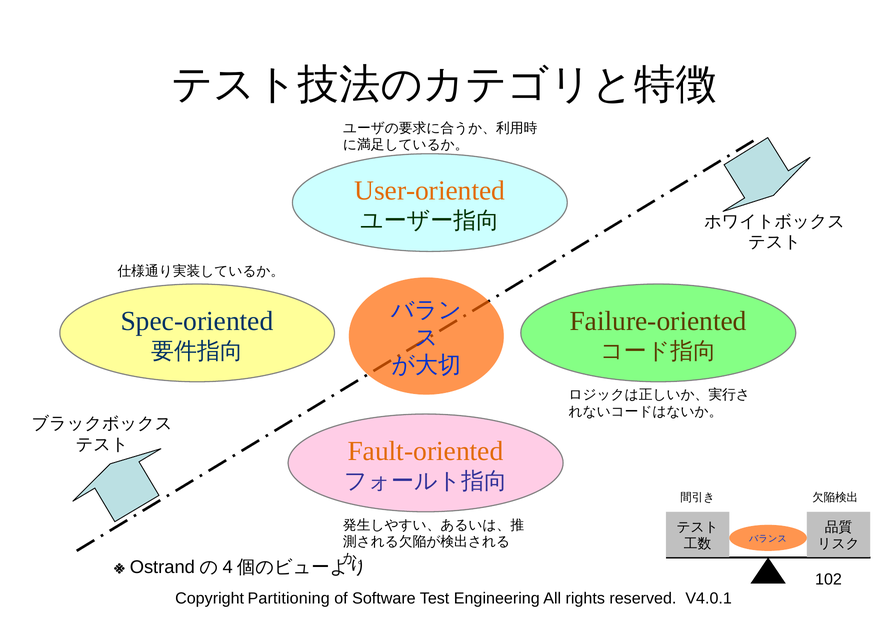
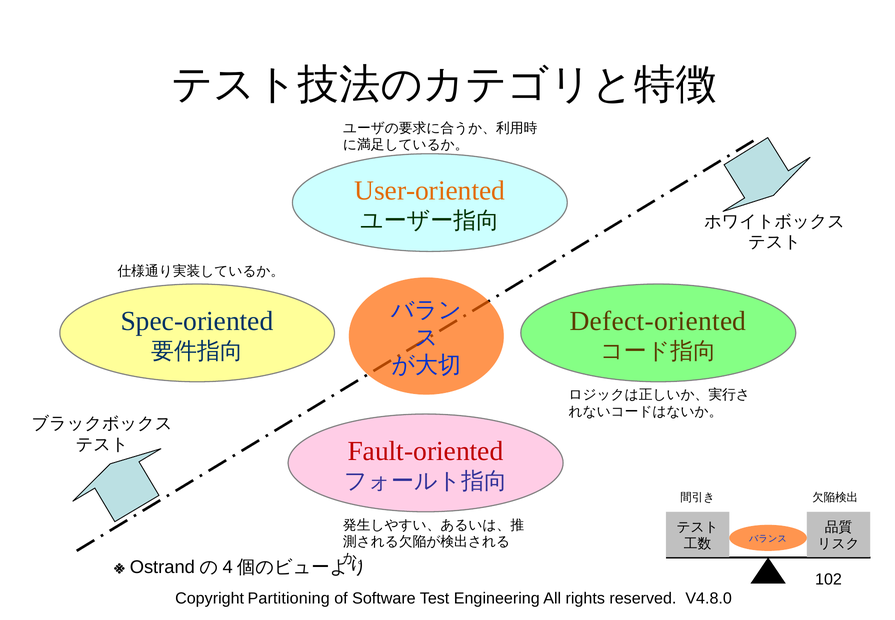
Failure-oriented: Failure-oriented -> Defect-oriented
Fault-oriented colour: orange -> red
V4.0.1: V4.0.1 -> V4.8.0
